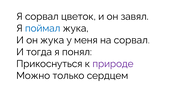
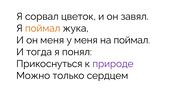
поймал at (43, 28) colour: blue -> orange
он жука: жука -> меня
на сорвал: сорвал -> поймал
